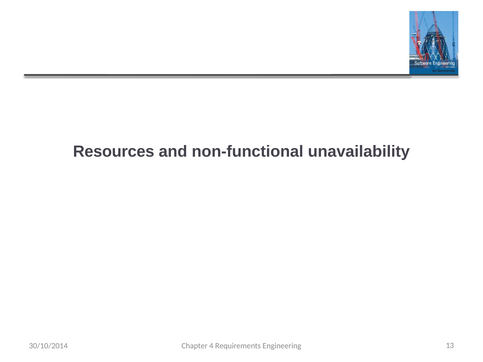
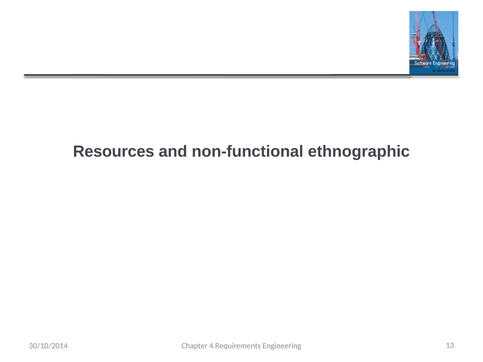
unavailability: unavailability -> ethnographic
